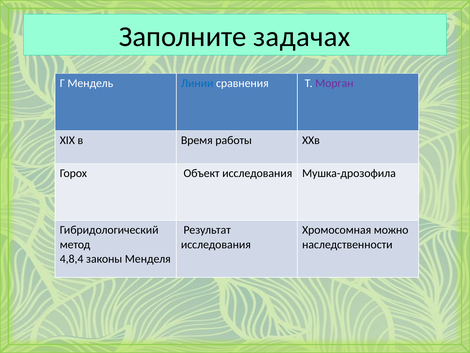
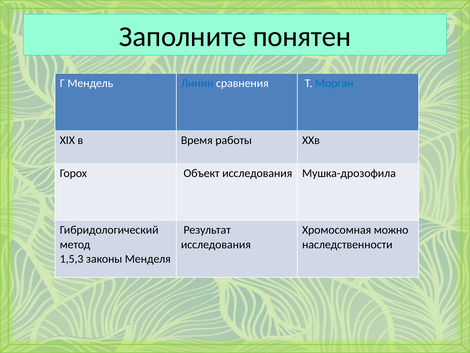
задачах: задачах -> понятен
Морган colour: purple -> blue
4,8,4: 4,8,4 -> 1,5,3
